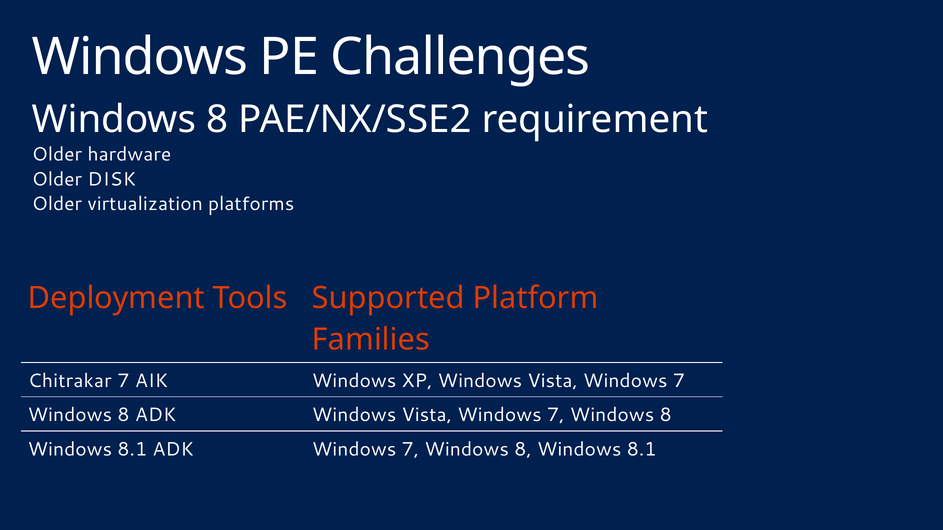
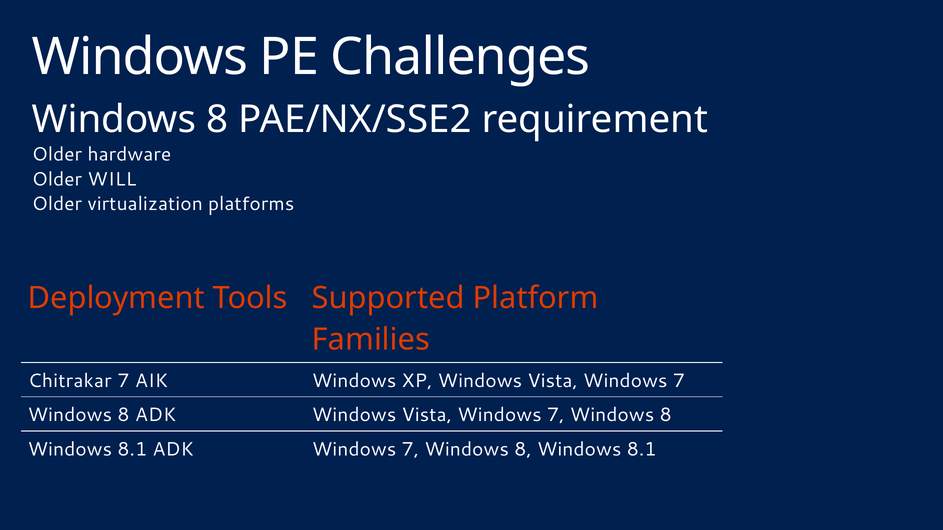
DISK: DISK -> WILL
